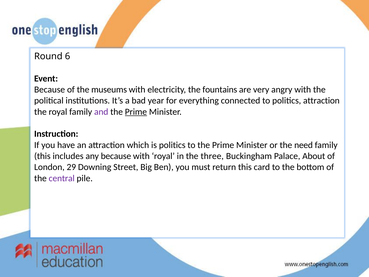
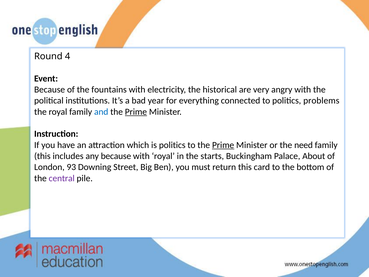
6: 6 -> 4
museums: museums -> fountains
fountains: fountains -> historical
politics attraction: attraction -> problems
and colour: purple -> blue
Prime at (223, 145) underline: none -> present
three: three -> starts
29: 29 -> 93
